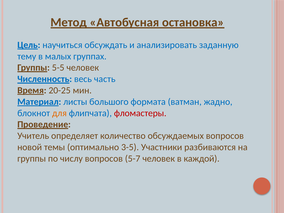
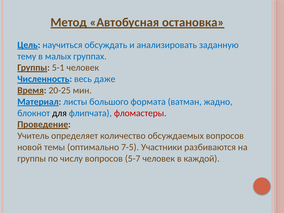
5-5: 5-5 -> 5-1
часть: часть -> даже
для colour: orange -> black
3-5: 3-5 -> 7-5
